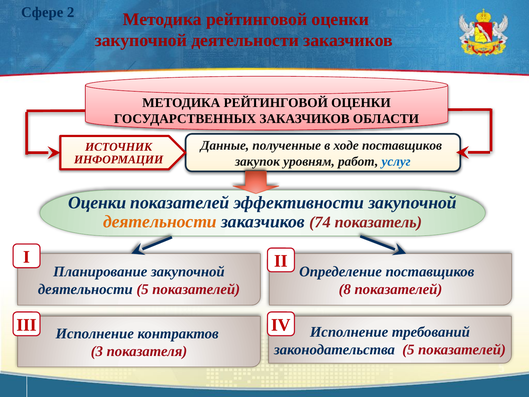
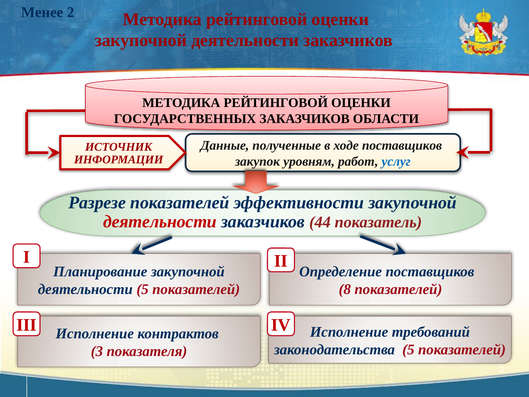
Сфере: Сфере -> Менее
Оценки at (97, 202): Оценки -> Разрезе
деятельности at (160, 221) colour: orange -> red
74: 74 -> 44
